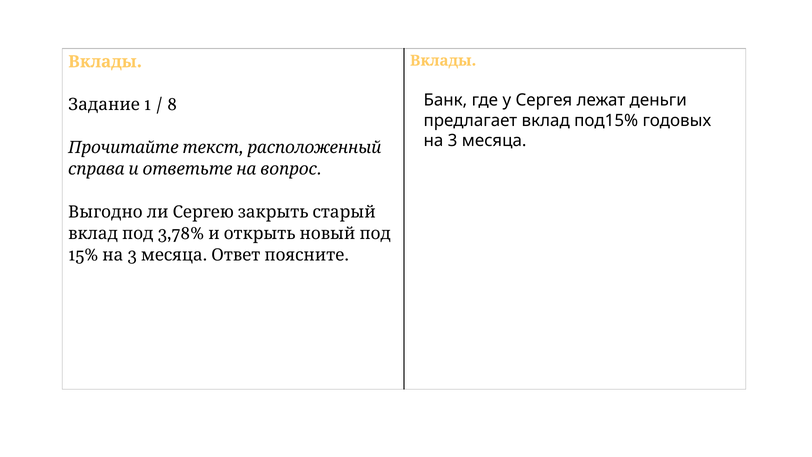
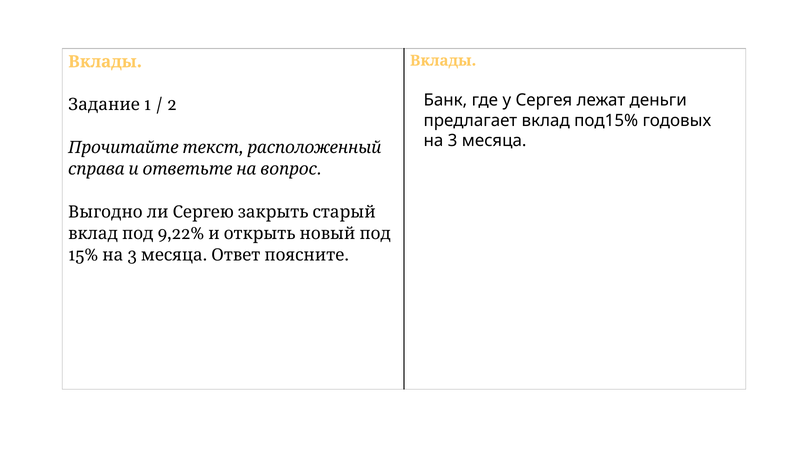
8: 8 -> 2
3,78%: 3,78% -> 9,22%
